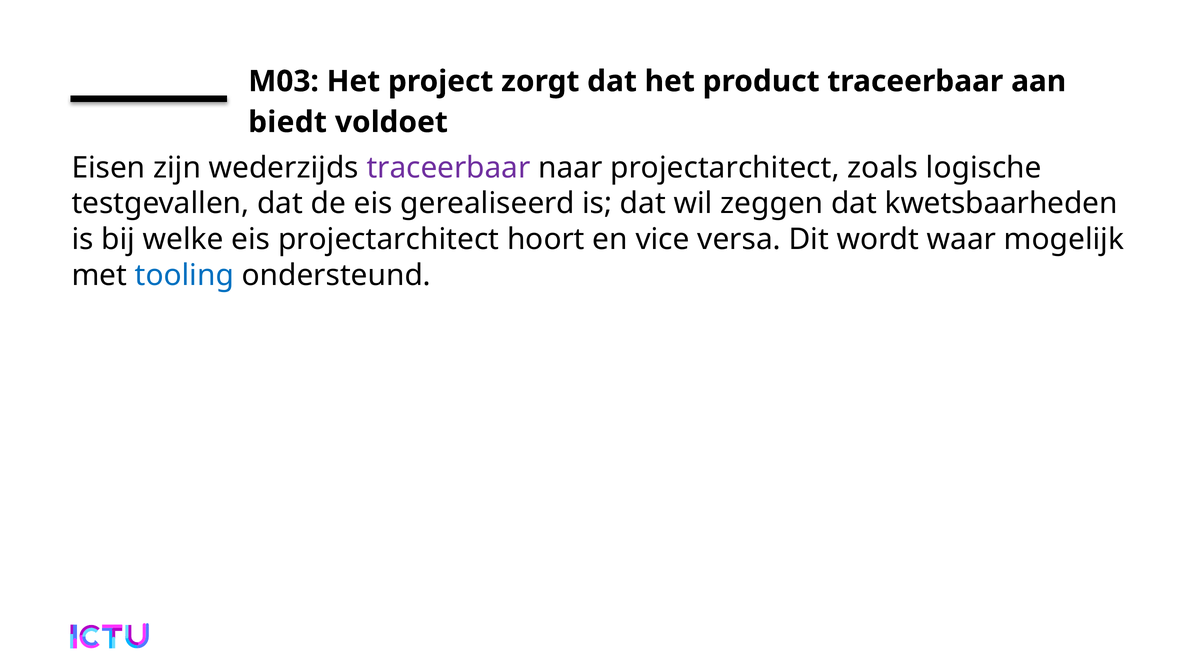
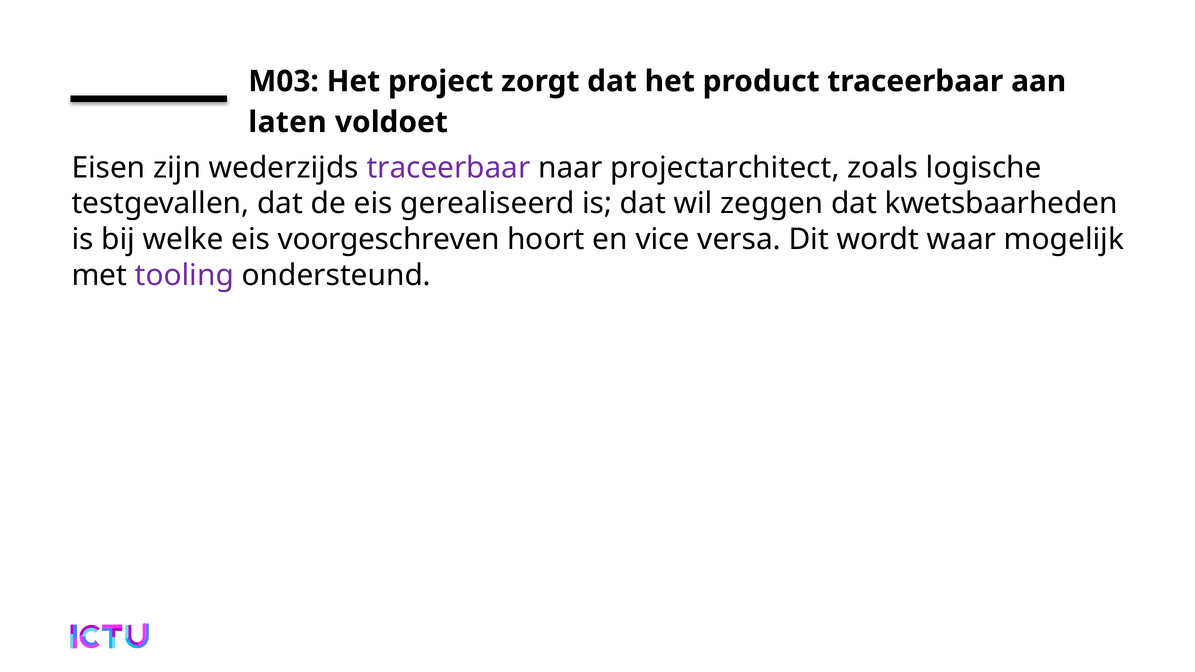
biedt: biedt -> laten
eis projectarchitect: projectarchitect -> voorgeschreven
tooling colour: blue -> purple
